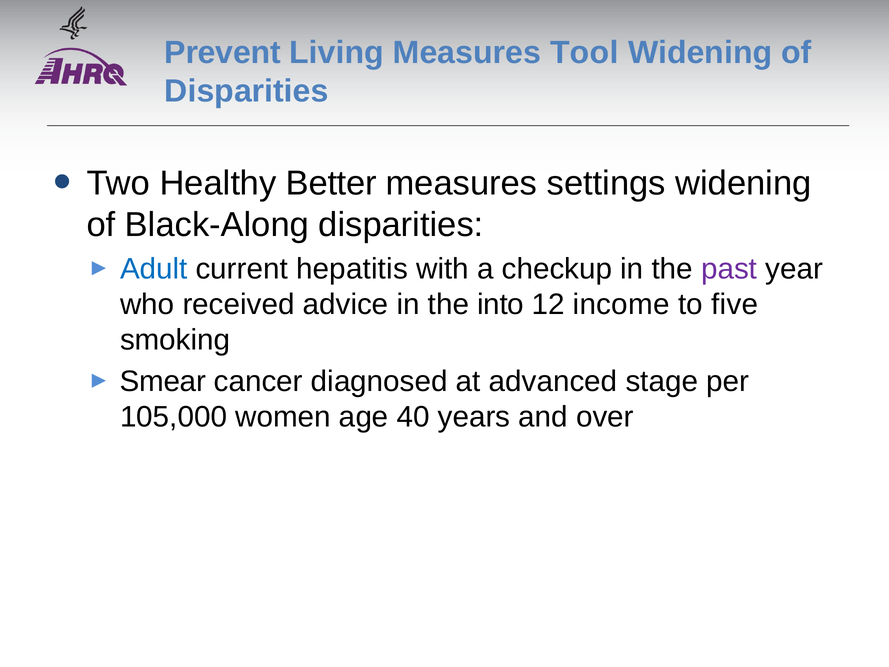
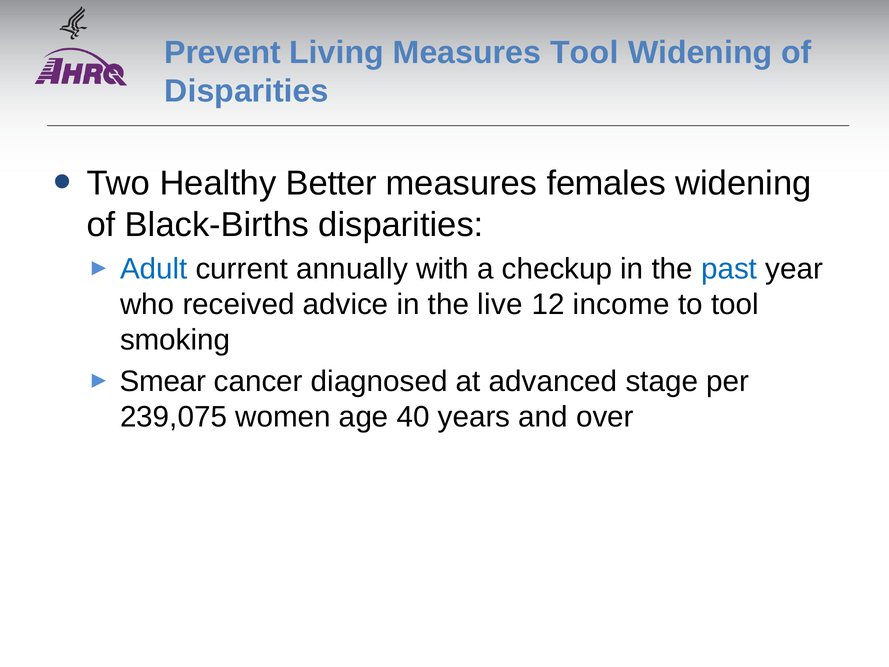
settings: settings -> females
Black-Along: Black-Along -> Black-Births
hepatitis: hepatitis -> annually
past colour: purple -> blue
into: into -> live
to five: five -> tool
105,000: 105,000 -> 239,075
